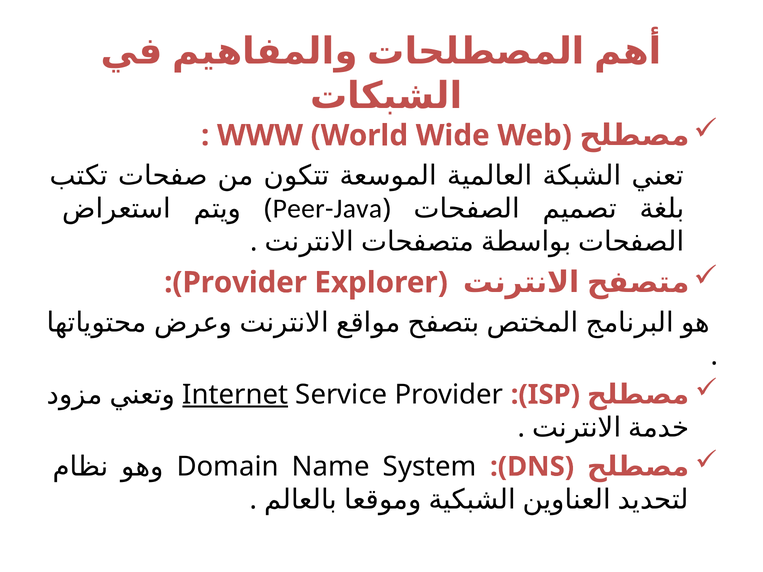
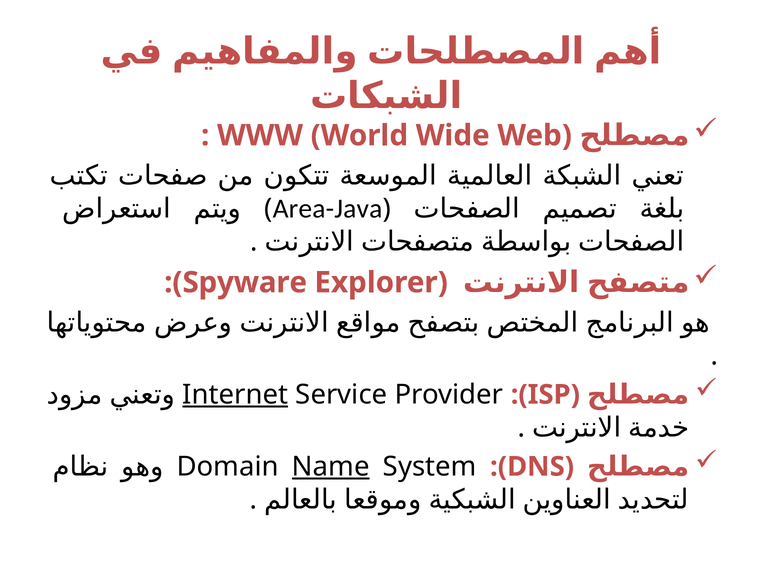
Peer-Java: Peer-Java -> Area-Java
Provider at (245, 283): Provider -> Spyware
Name underline: none -> present
